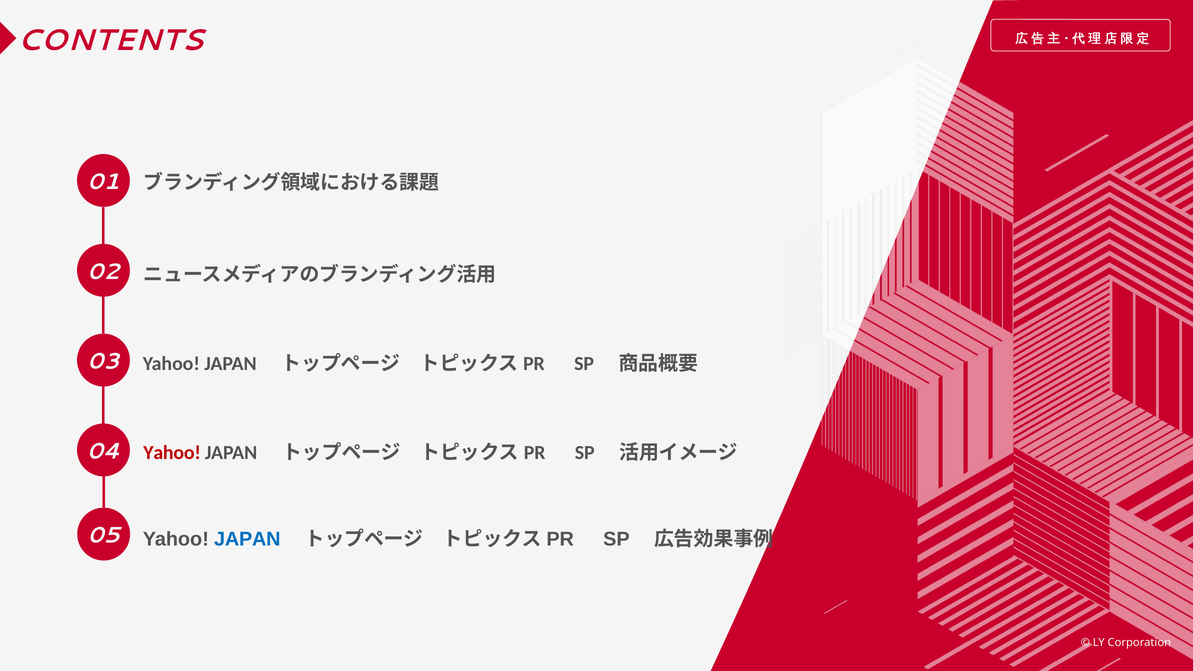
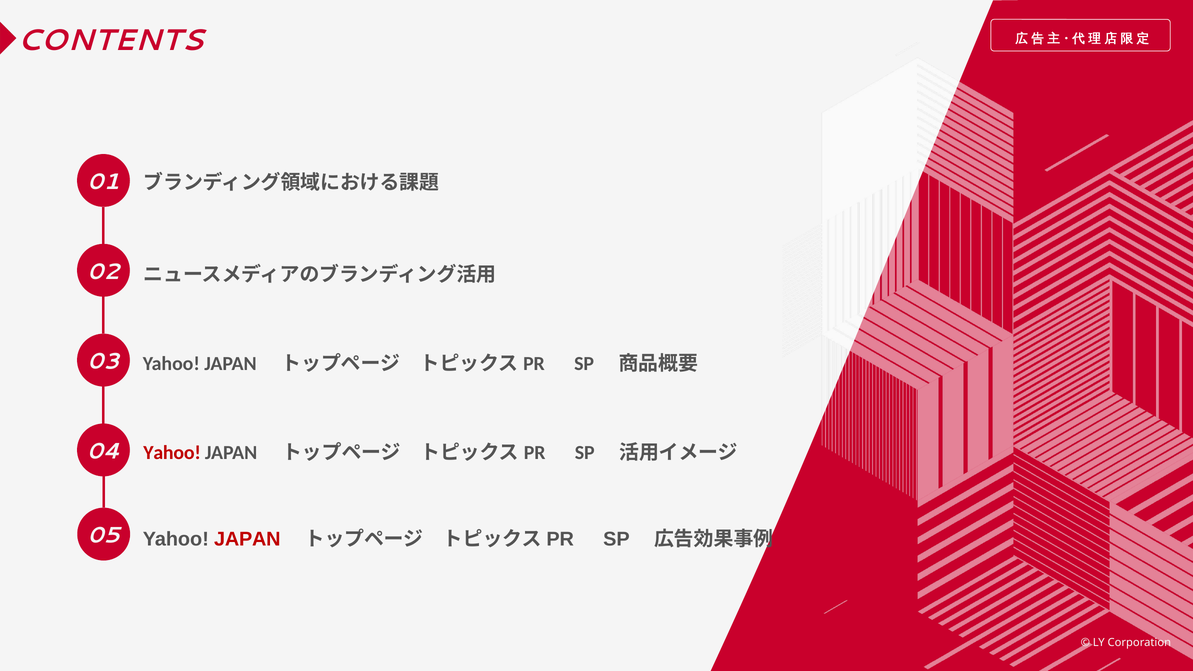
JAPAN at (247, 539) colour: blue -> red
